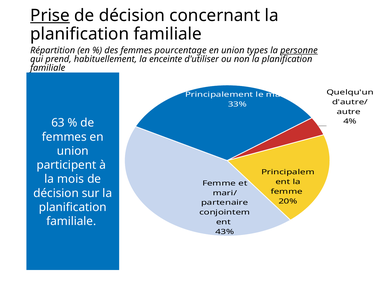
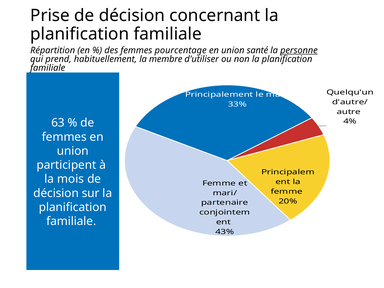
Prise underline: present -> none
types: types -> santé
enceinte: enceinte -> membre
